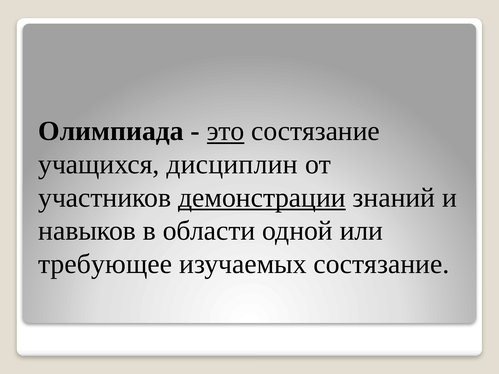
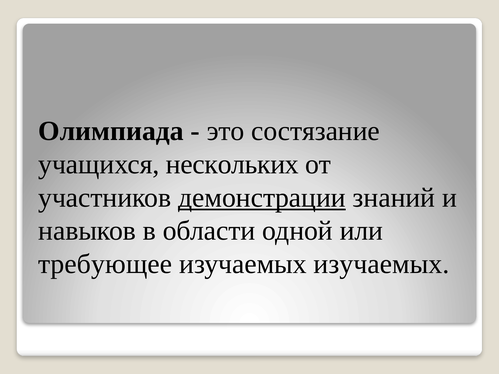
это underline: present -> none
дисциплин: дисциплин -> нескольких
изучаемых состязание: состязание -> изучаемых
